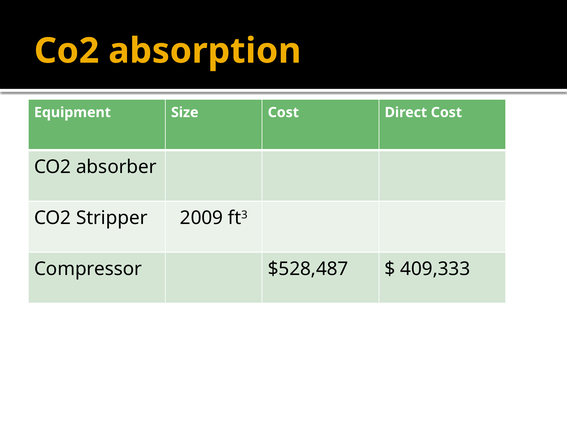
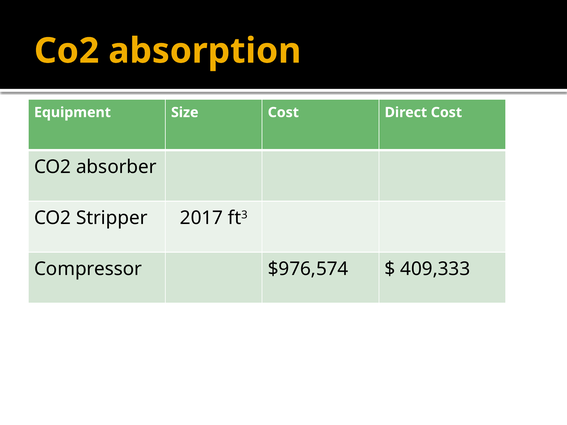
2009: 2009 -> 2017
$528,487: $528,487 -> $976,574
